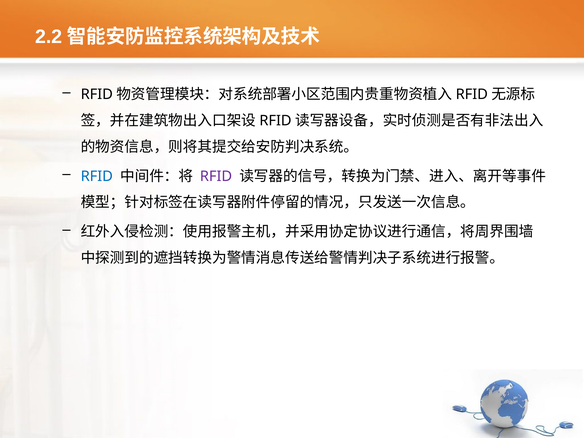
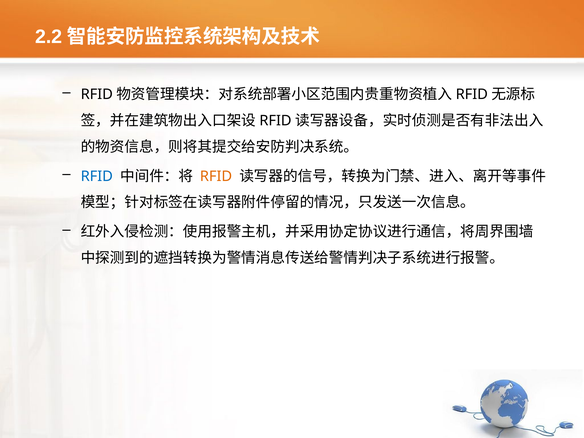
RFID at (216, 176) colour: purple -> orange
